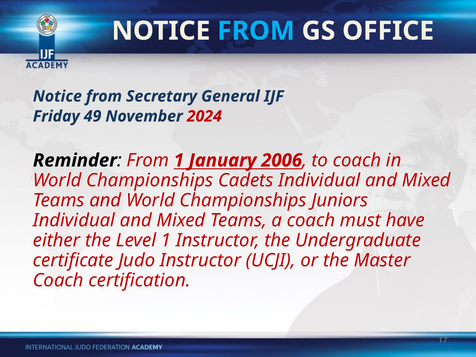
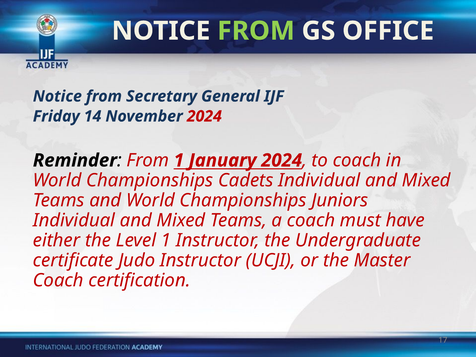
FROM at (256, 31) colour: light blue -> light green
49: 49 -> 14
January 2006: 2006 -> 2024
